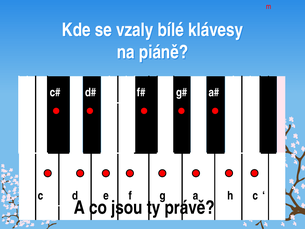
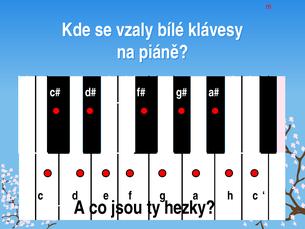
právě: právě -> hezky
